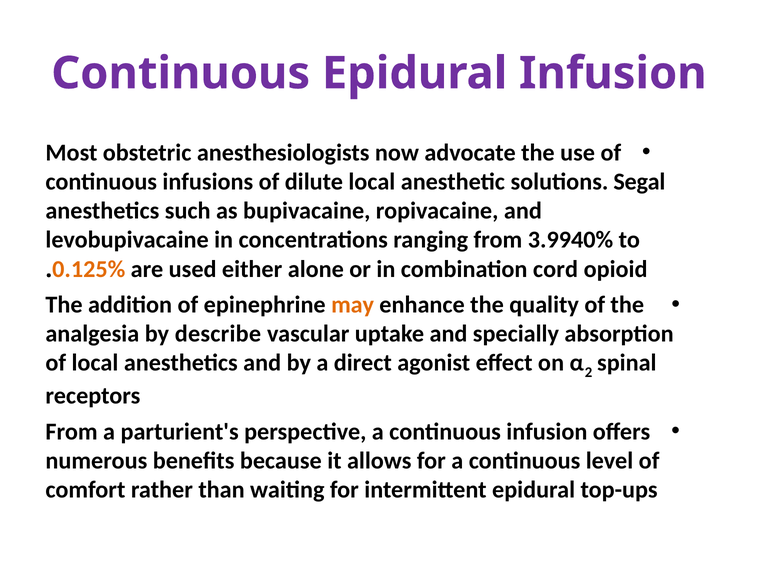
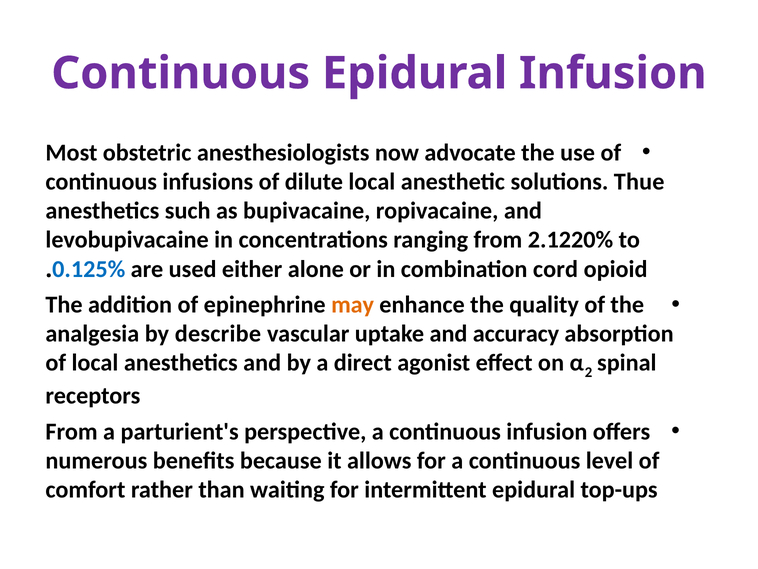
Segal: Segal -> Thue
3.9940%: 3.9940% -> 2.1220%
0.125% colour: orange -> blue
specially: specially -> accuracy
